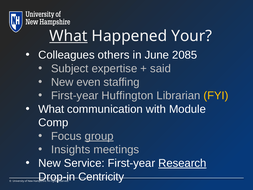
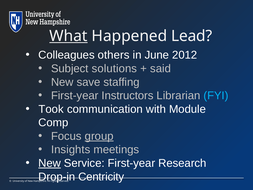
Your: Your -> Lead
2085: 2085 -> 2012
expertise: expertise -> solutions
even: even -> save
Huffington: Huffington -> Instructors
FYI colour: yellow -> light blue
What at (51, 109): What -> Took
New at (50, 163) underline: none -> present
Research underline: present -> none
